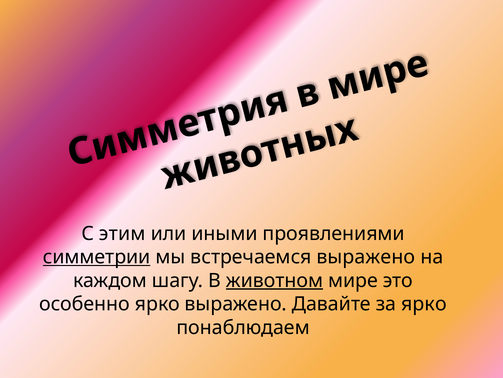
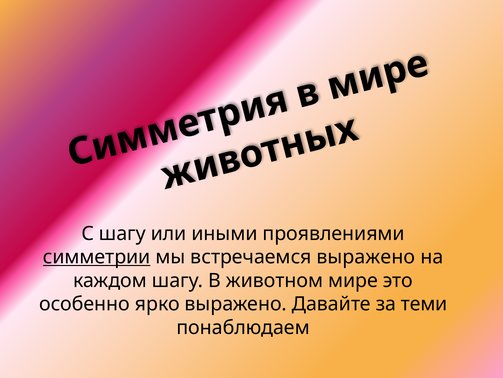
С этим: этим -> шагу
животном underline: present -> none
за ярко: ярко -> теми
